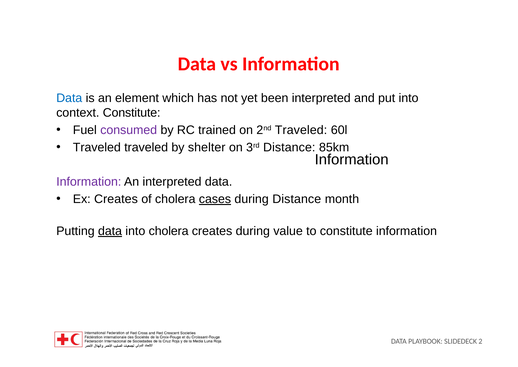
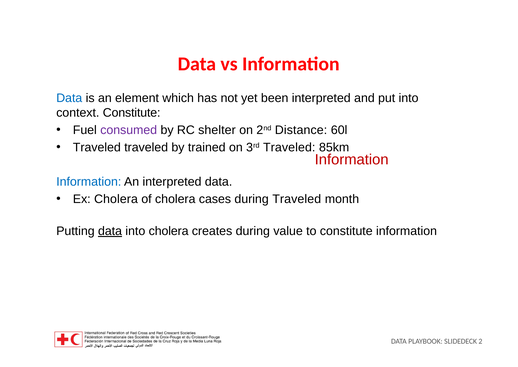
trained: trained -> shelter
2nd Traveled: Traveled -> Distance
shelter: shelter -> trained
3rd Distance: Distance -> Traveled
Information at (352, 160) colour: black -> red
Information at (89, 182) colour: purple -> blue
Ex Creates: Creates -> Cholera
cases underline: present -> none
during Distance: Distance -> Traveled
